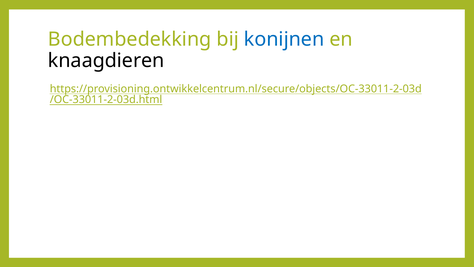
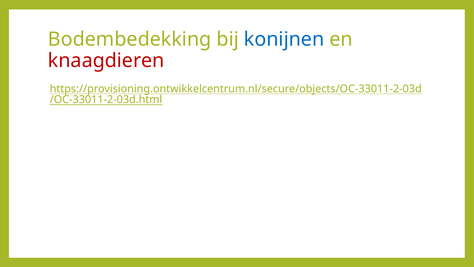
knaagdieren colour: black -> red
